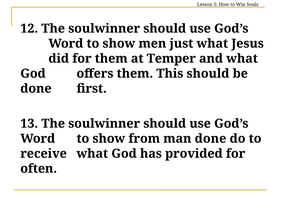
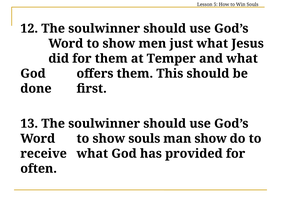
show from: from -> souls
man done: done -> show
